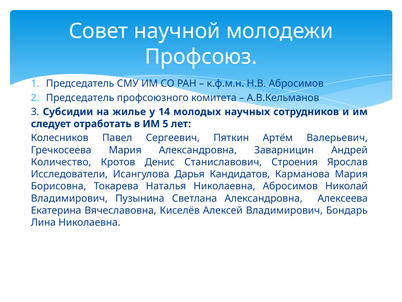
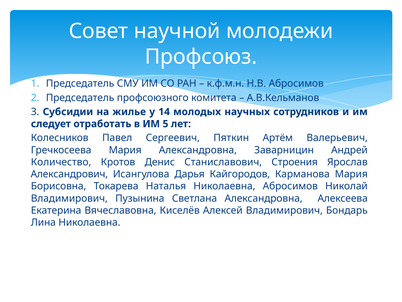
Исследователи: Исследователи -> Александрович
Кандидатов: Кандидатов -> Кайгородов
